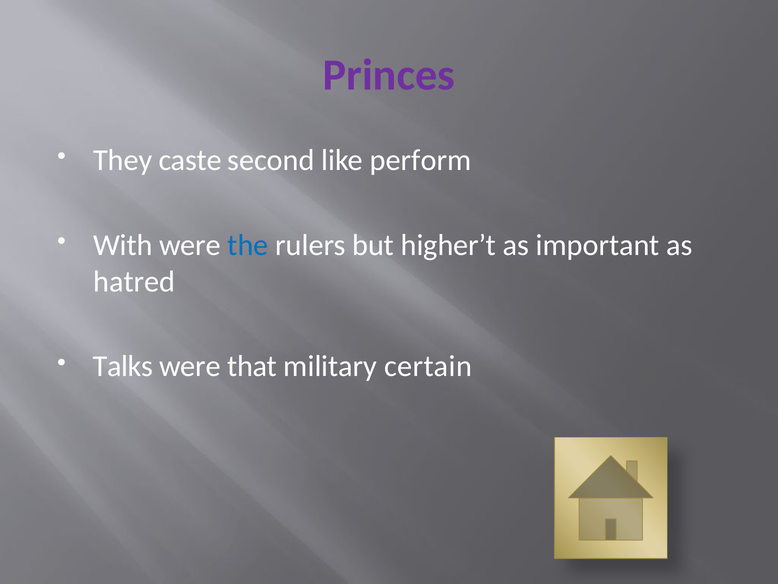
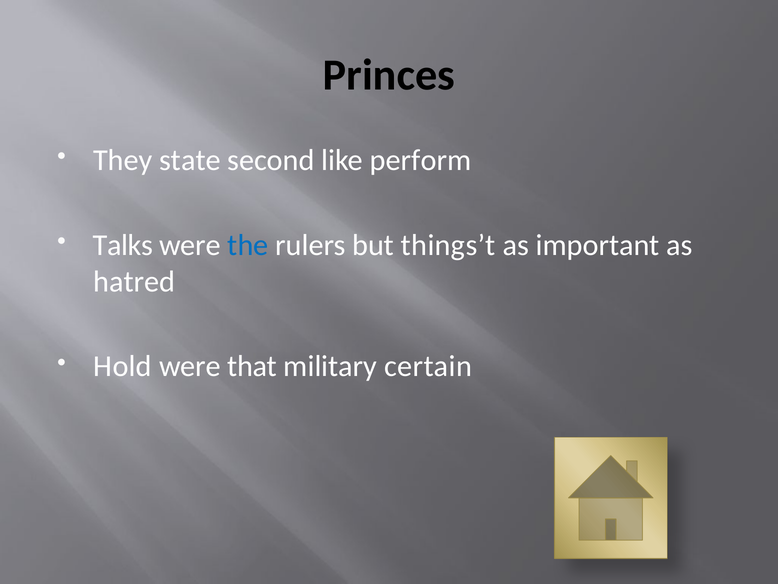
Princes colour: purple -> black
caste: caste -> state
With: With -> Talks
higher’t: higher’t -> things’t
Talks: Talks -> Hold
